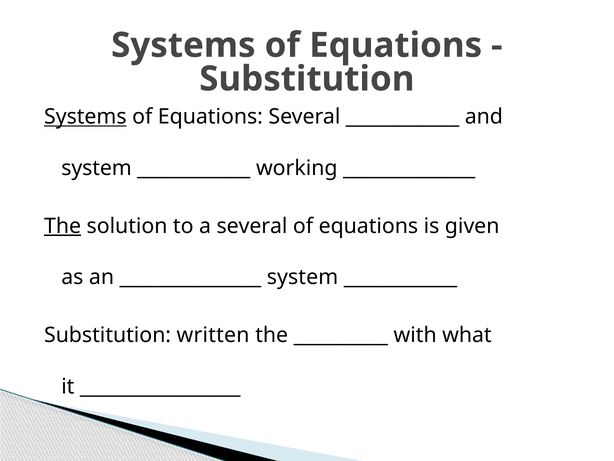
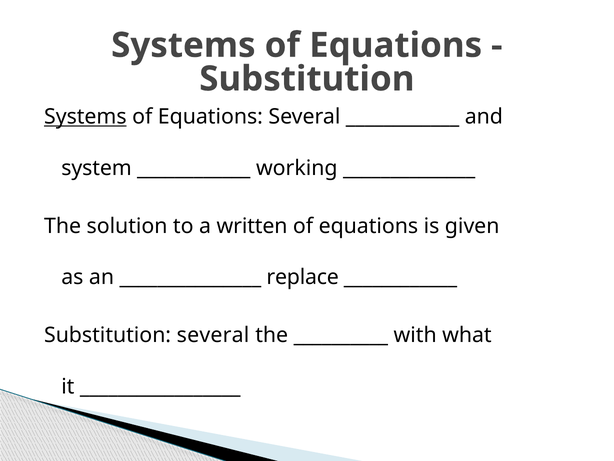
The at (63, 226) underline: present -> none
a several: several -> written
system at (302, 277): system -> replace
Substitution written: written -> several
